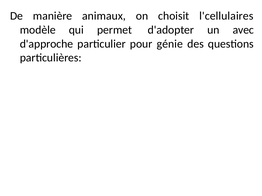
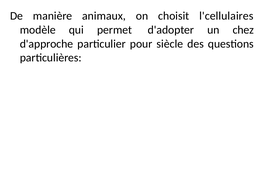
avec: avec -> chez
génie: génie -> siècle
